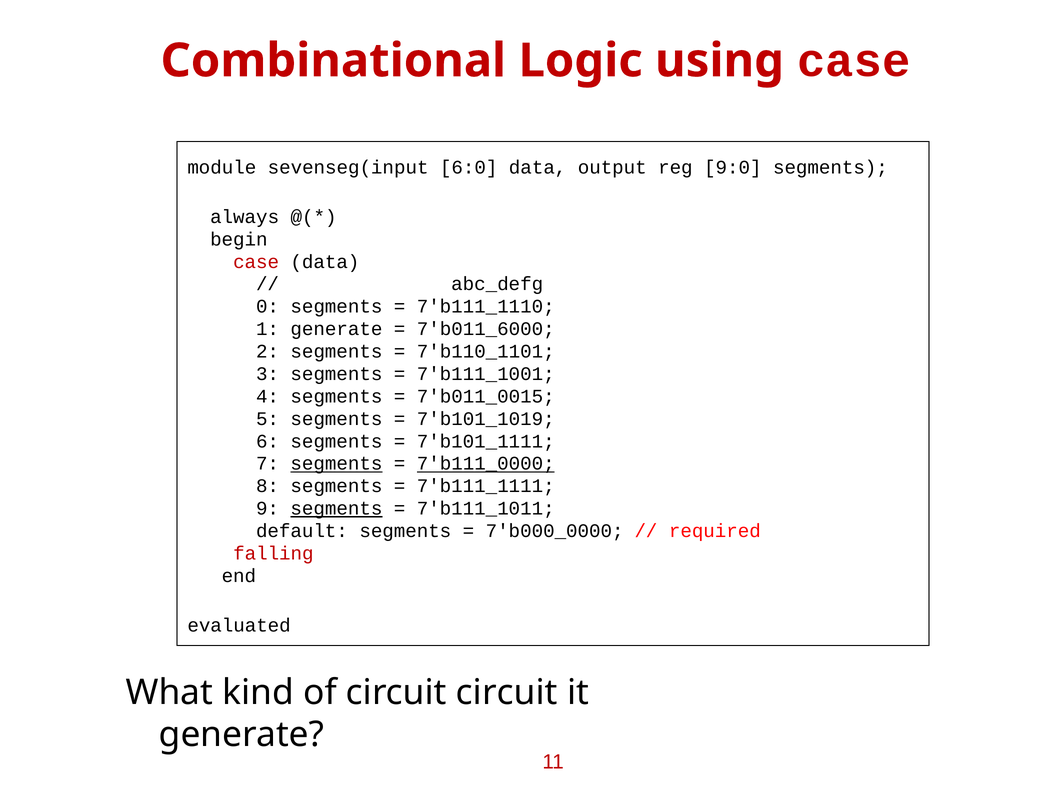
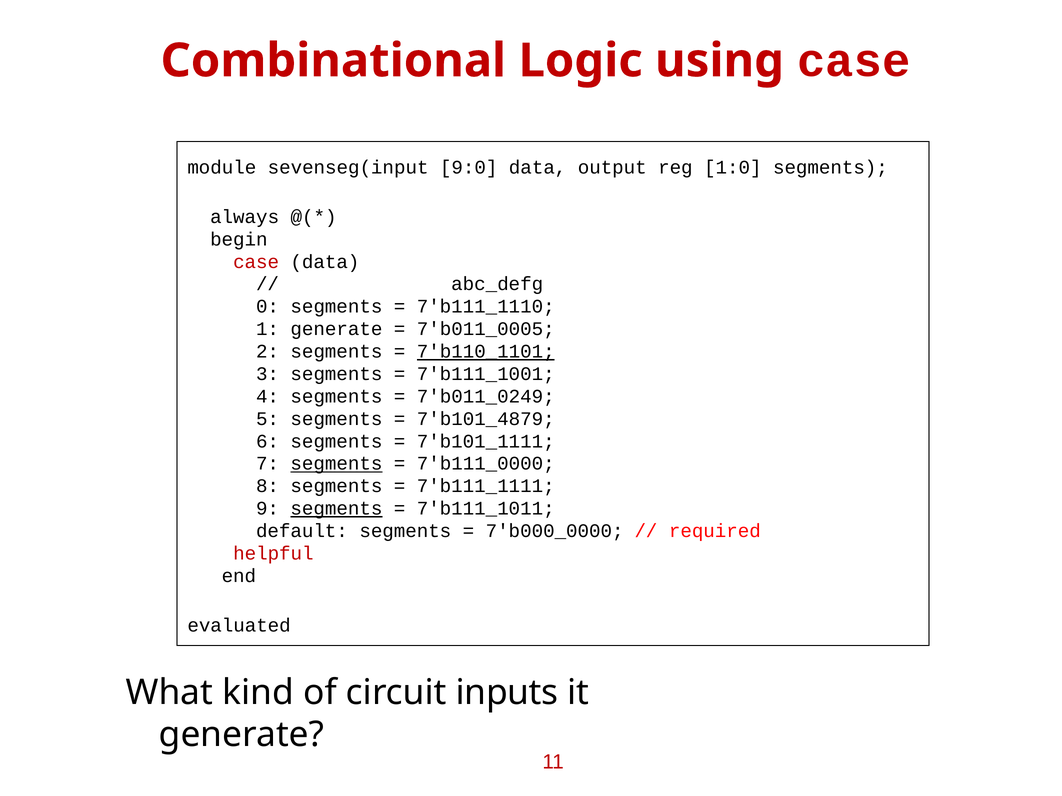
6:0: 6:0 -> 9:0
9:0: 9:0 -> 1:0
7'b011_6000: 7'b011_6000 -> 7'b011_0005
7'b110_1101 underline: none -> present
7'b011_0015: 7'b011_0015 -> 7'b011_0249
7'b101_1019: 7'b101_1019 -> 7'b101_4879
7'b111_0000 underline: present -> none
falling: falling -> helpful
circuit circuit: circuit -> inputs
